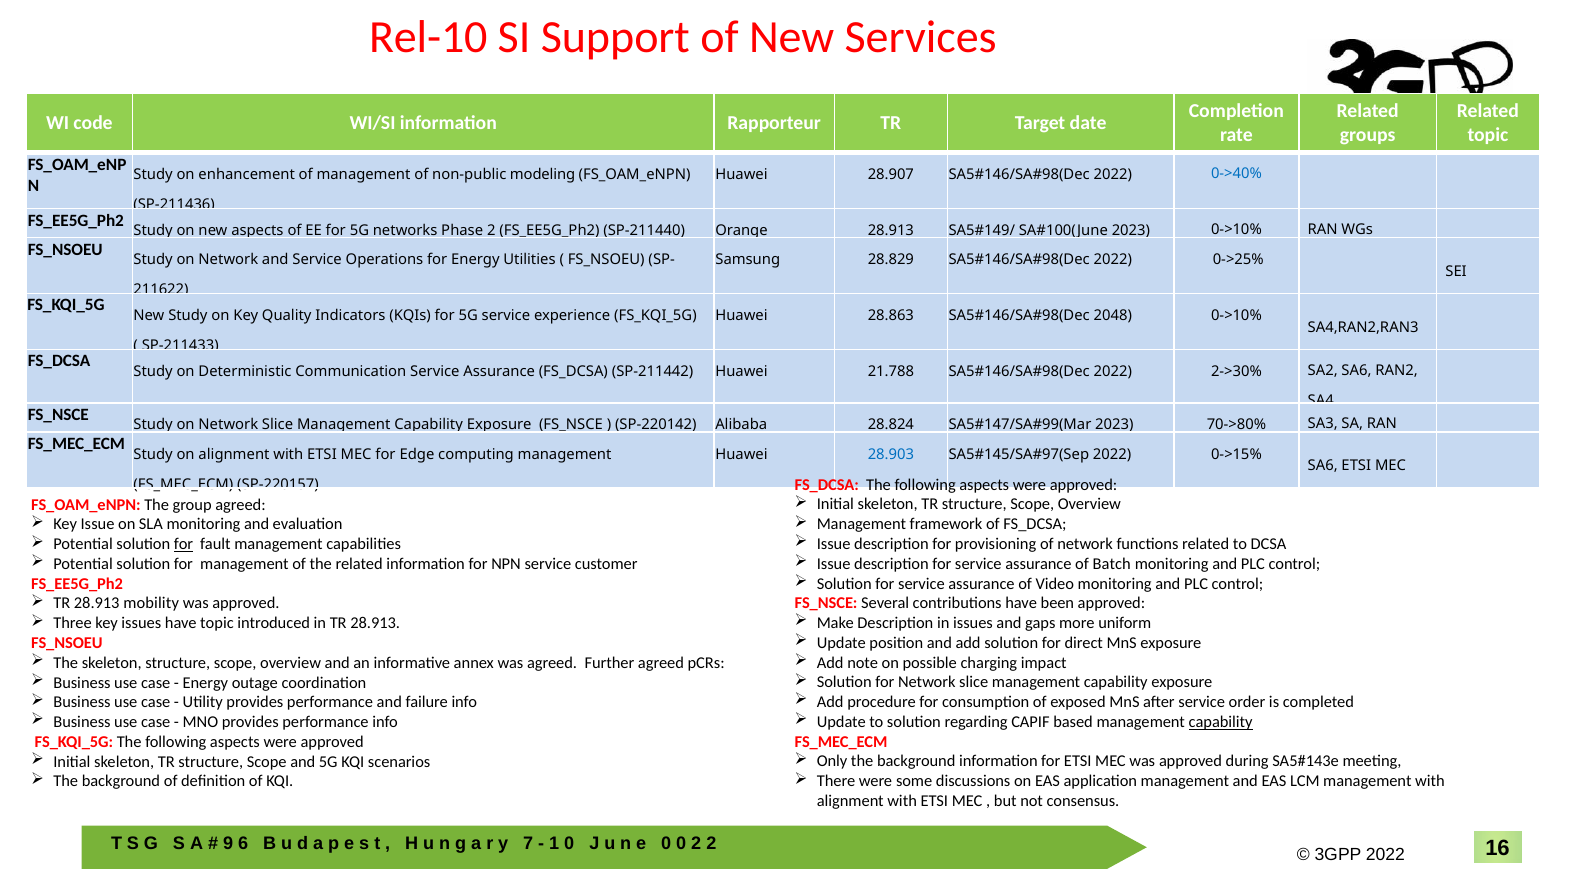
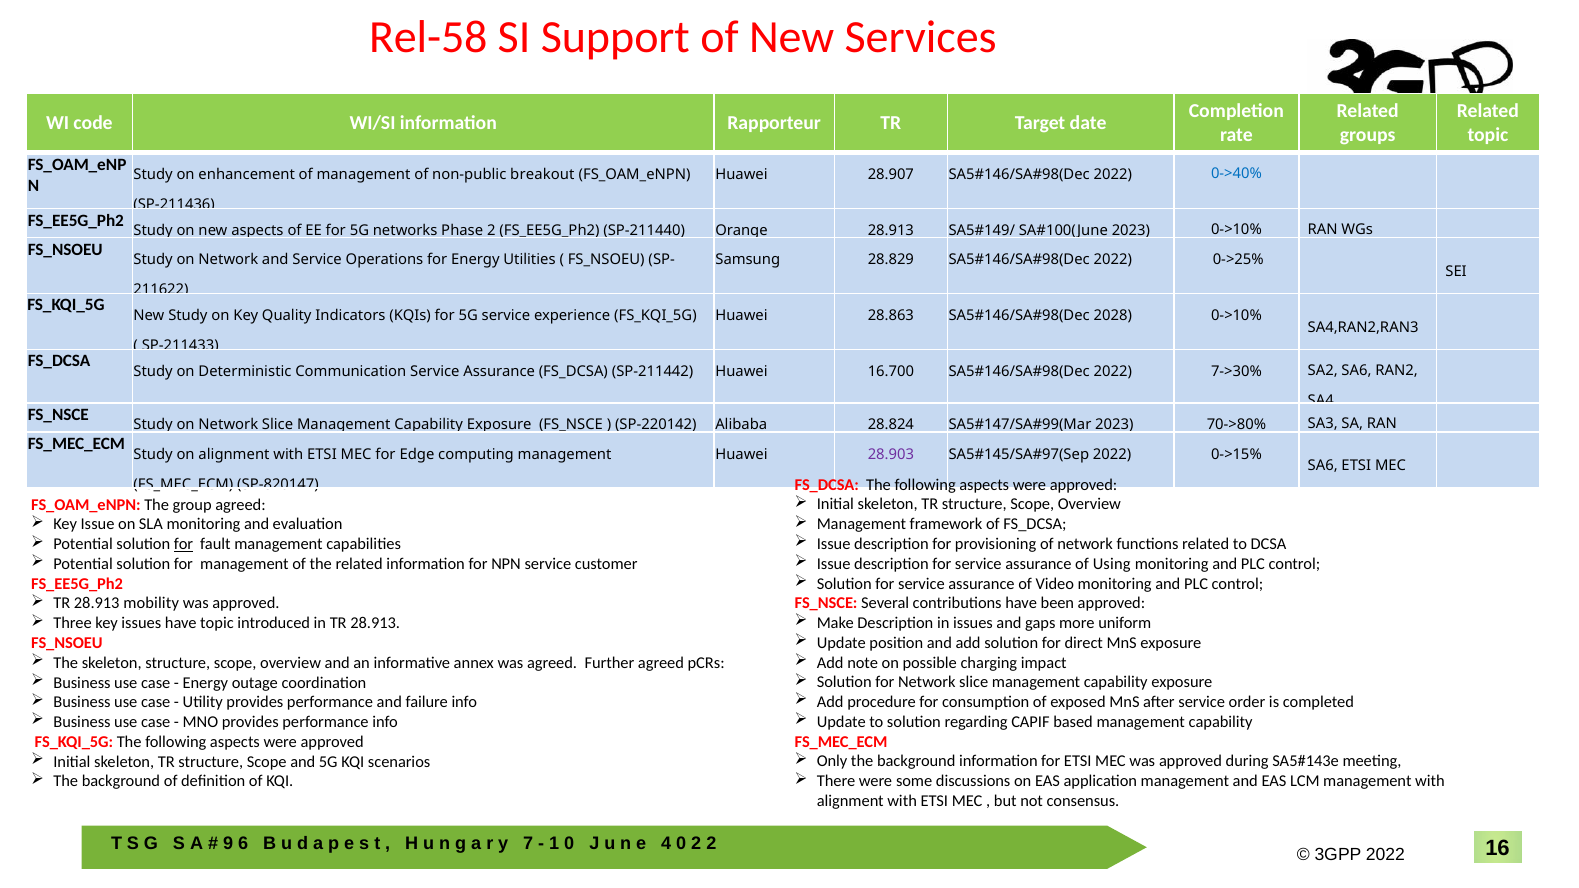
Rel-10: Rel-10 -> Rel-58
modeling: modeling -> breakout
2048: 2048 -> 2028
21.788: 21.788 -> 16.700
2->30%: 2->30% -> 7->30%
28.903 colour: blue -> purple
SP-220157: SP-220157 -> SP-820147
Batch: Batch -> Using
capability at (1221, 722) underline: present -> none
0 at (666, 844): 0 -> 4
